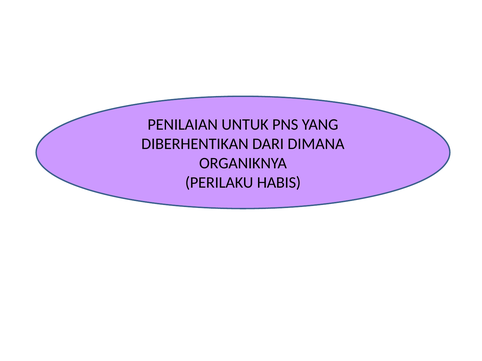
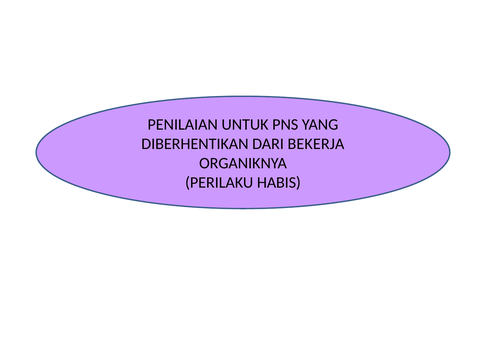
DIMANA: DIMANA -> BEKERJA
